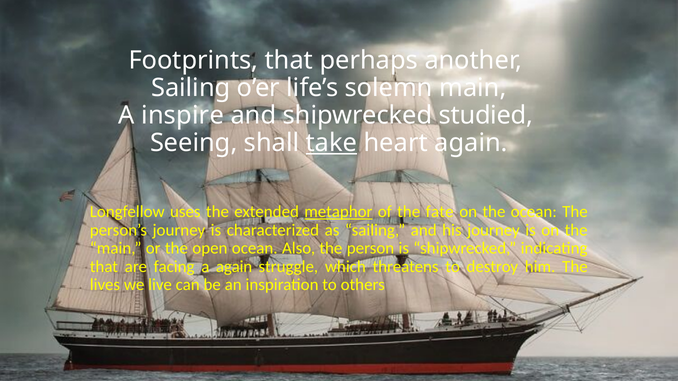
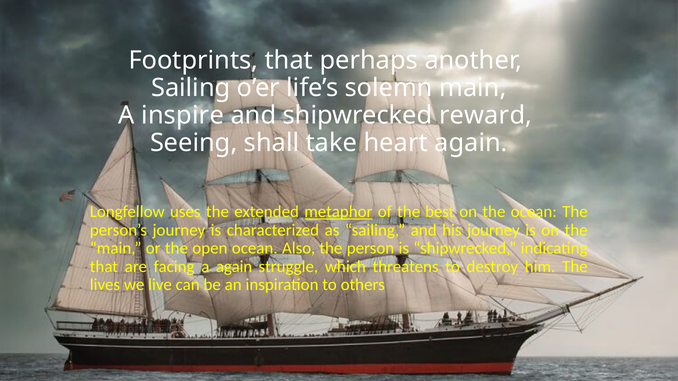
studied: studied -> reward
take underline: present -> none
fate: fate -> best
